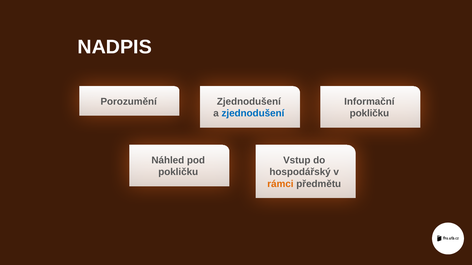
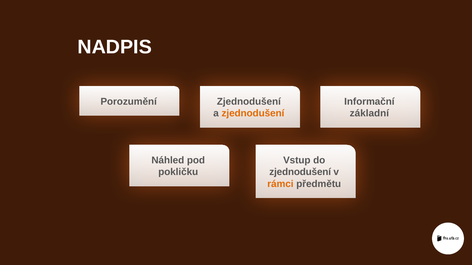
zjednodušení at (253, 114) colour: blue -> orange
pokličku at (369, 114): pokličku -> základní
hospodářský at (300, 172): hospodářský -> zjednodušení
